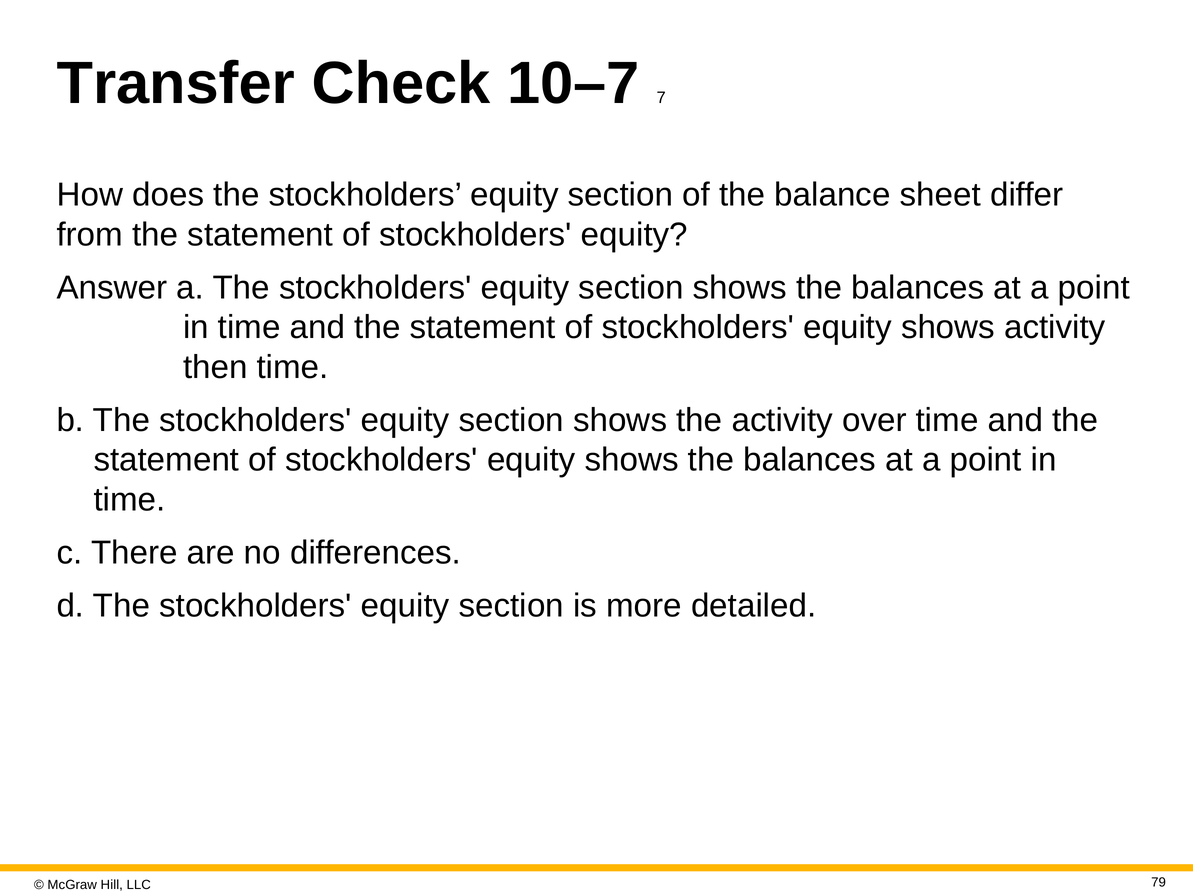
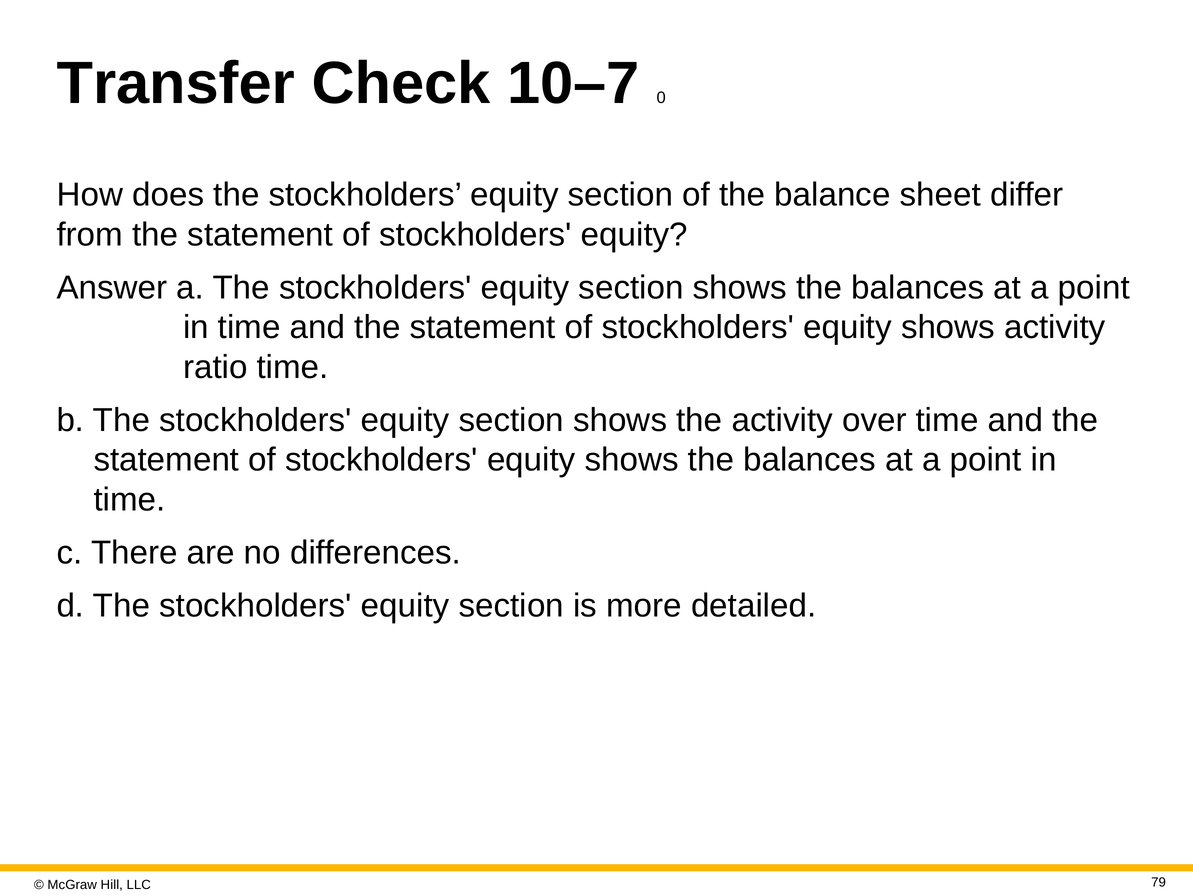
7: 7 -> 0
then: then -> ratio
